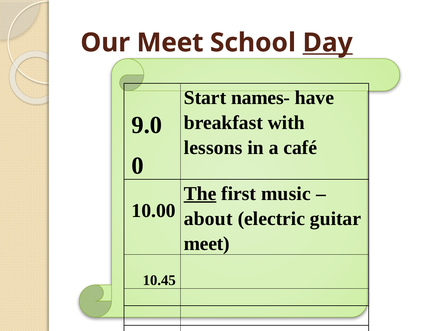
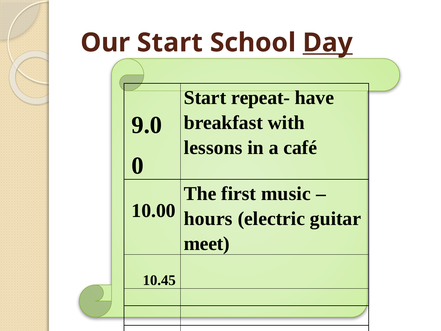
Our Meet: Meet -> Start
names-: names- -> repeat-
The underline: present -> none
about: about -> hours
